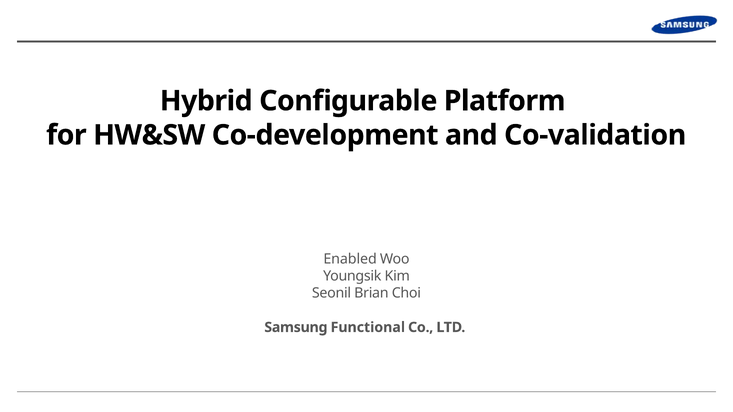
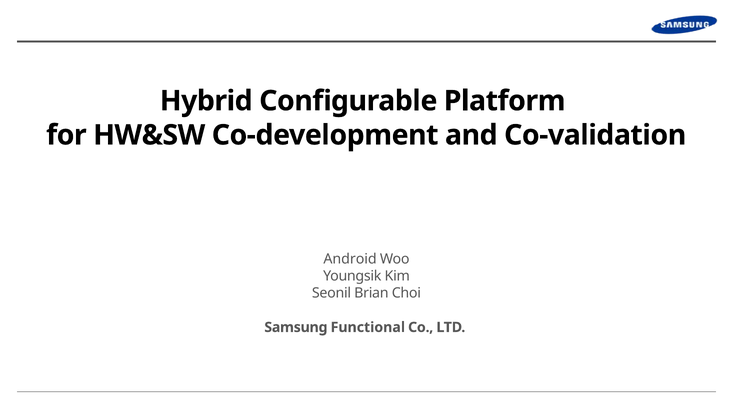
Enabled: Enabled -> Android
